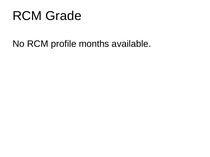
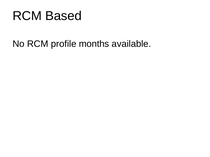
Grade: Grade -> Based
